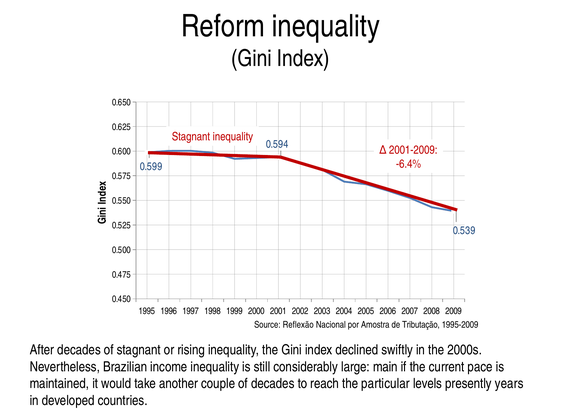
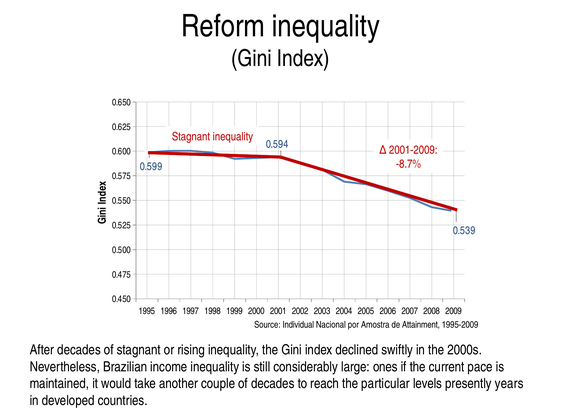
-6.4%: -6.4% -> -8.7%
Reflexão: Reflexão -> Individual
Tributação: Tributação -> Attainment
main: main -> ones
